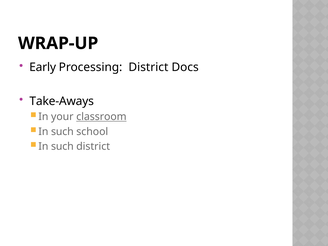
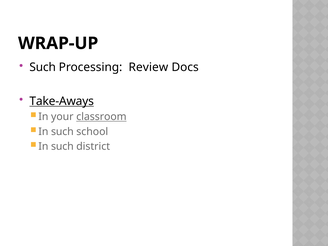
Early at (43, 67): Early -> Such
Processing District: District -> Review
Take-Aways underline: none -> present
